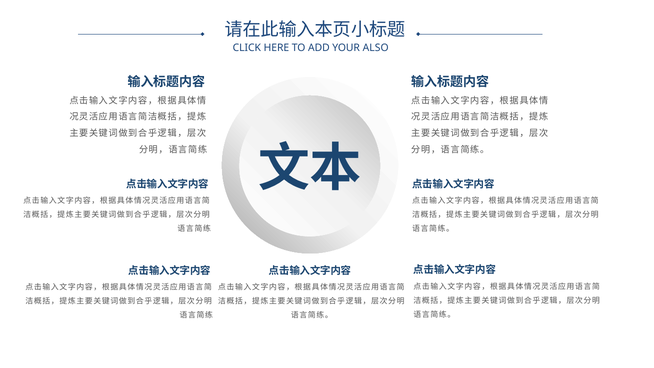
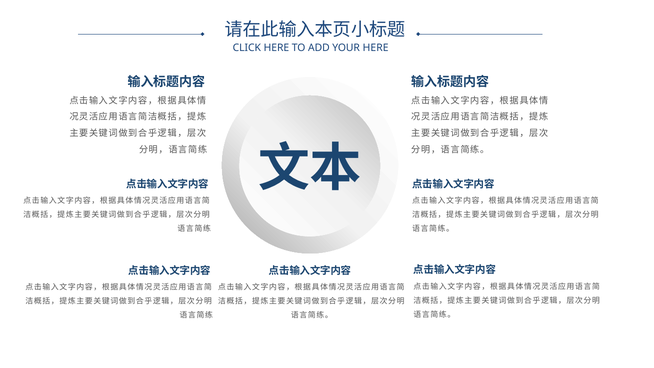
YOUR ALSO: ALSO -> HERE
